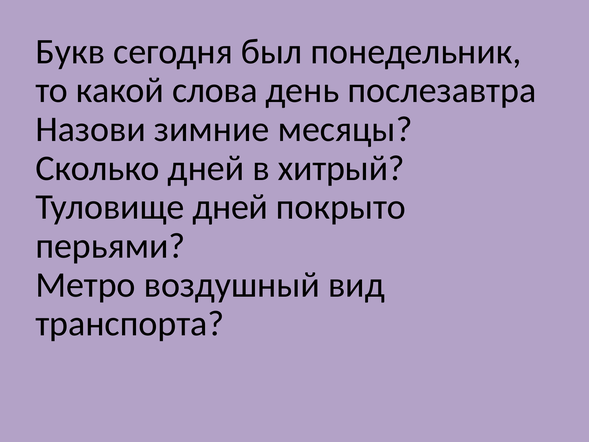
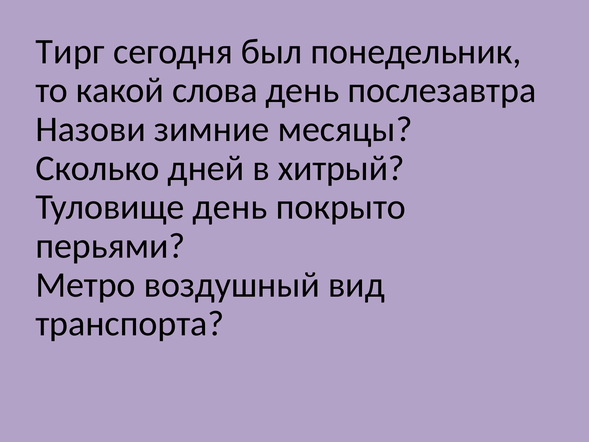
Букв: Букв -> Тирг
Туловище дней: дней -> день
